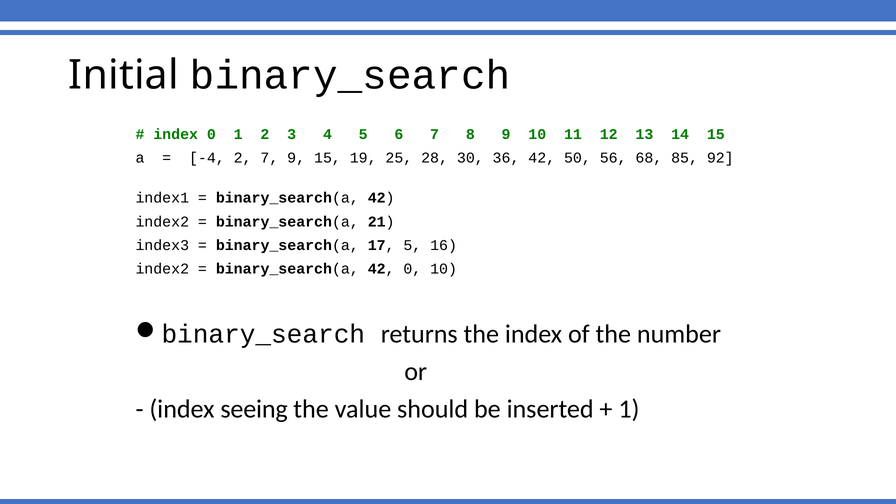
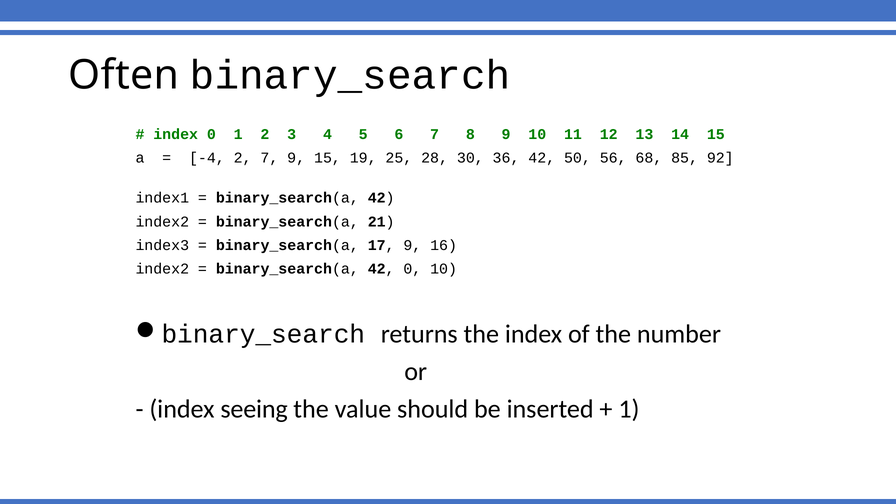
Initial: Initial -> Often
17 5: 5 -> 9
